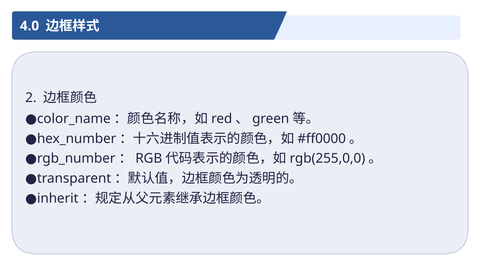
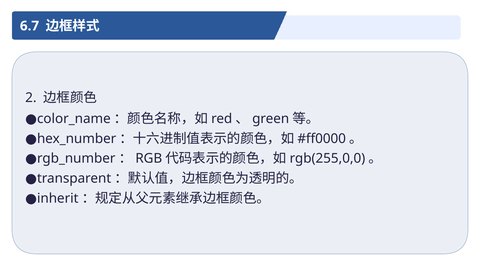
4.0: 4.0 -> 6.7
